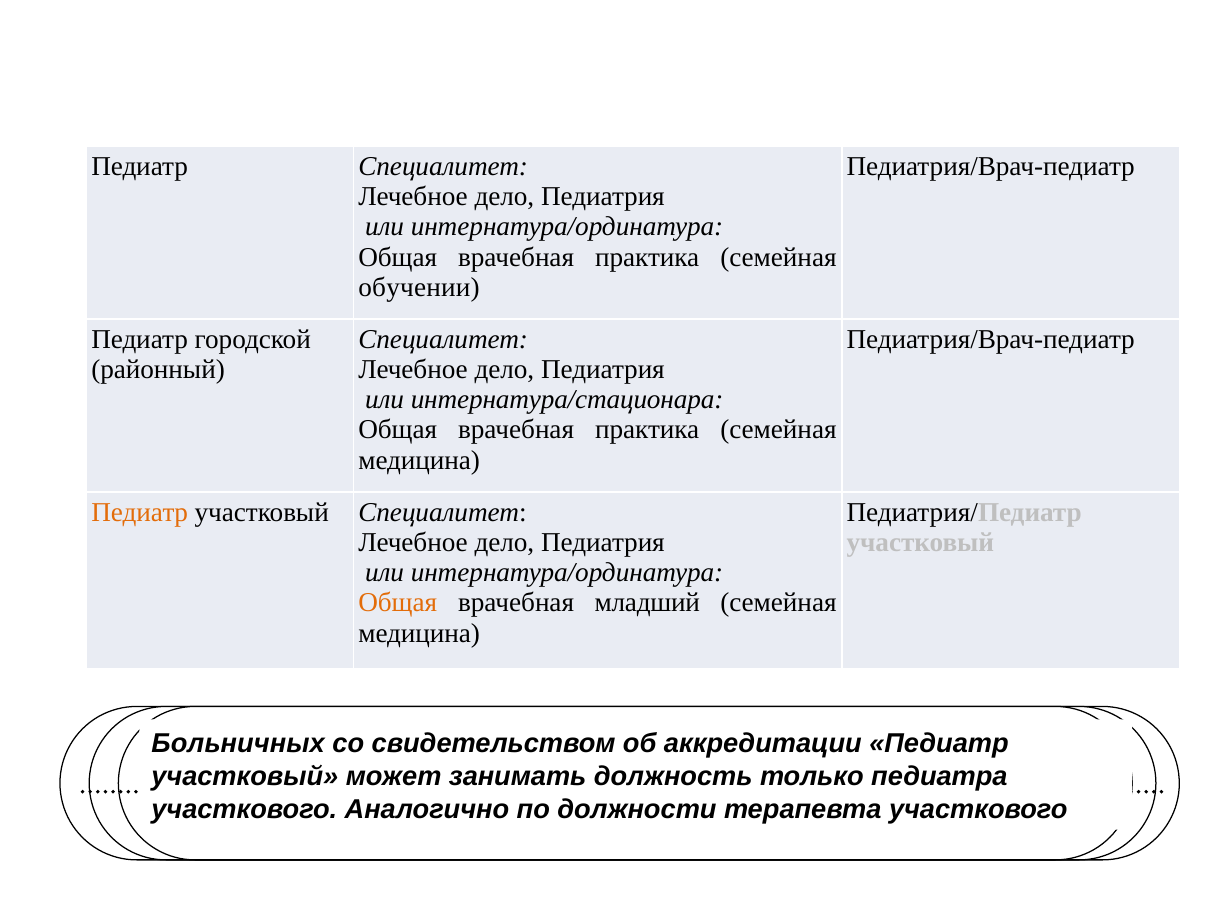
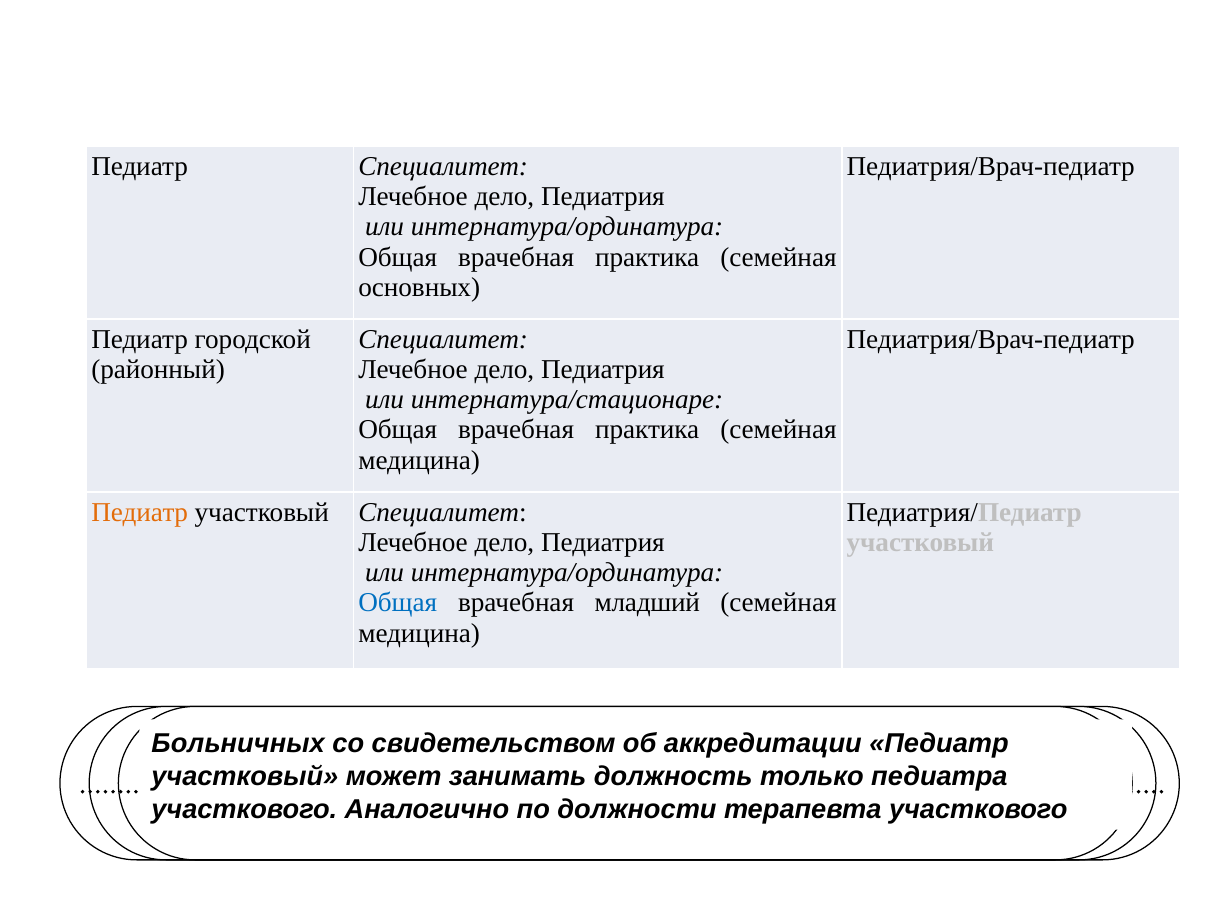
обучении: обучении -> основных
интернатура/стационара: интернатура/стационара -> интернатура/стационаре
Общая at (398, 603) colour: orange -> blue
